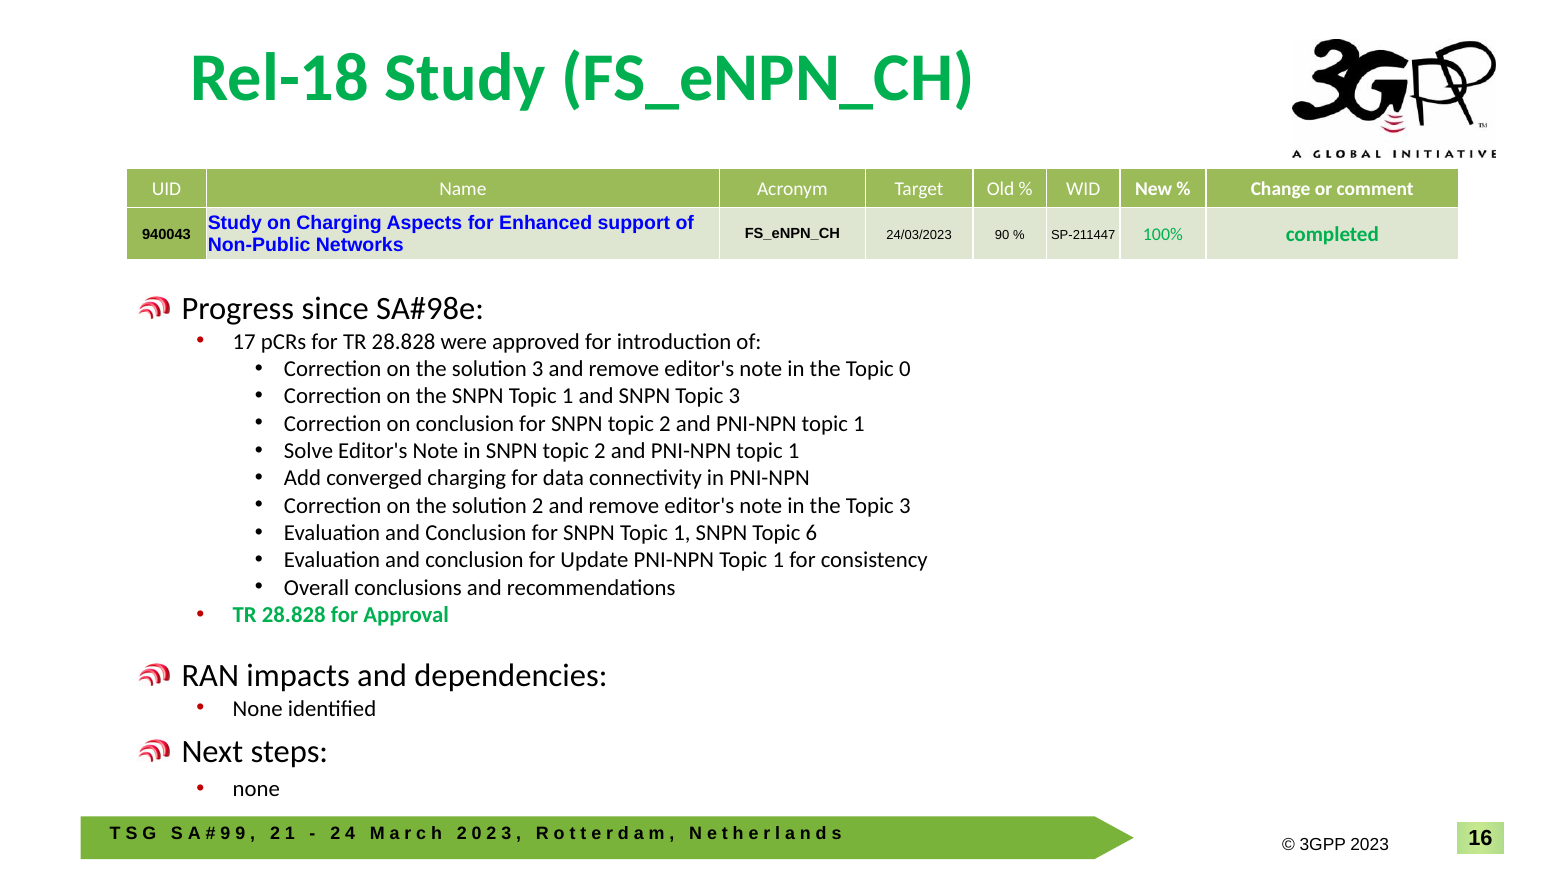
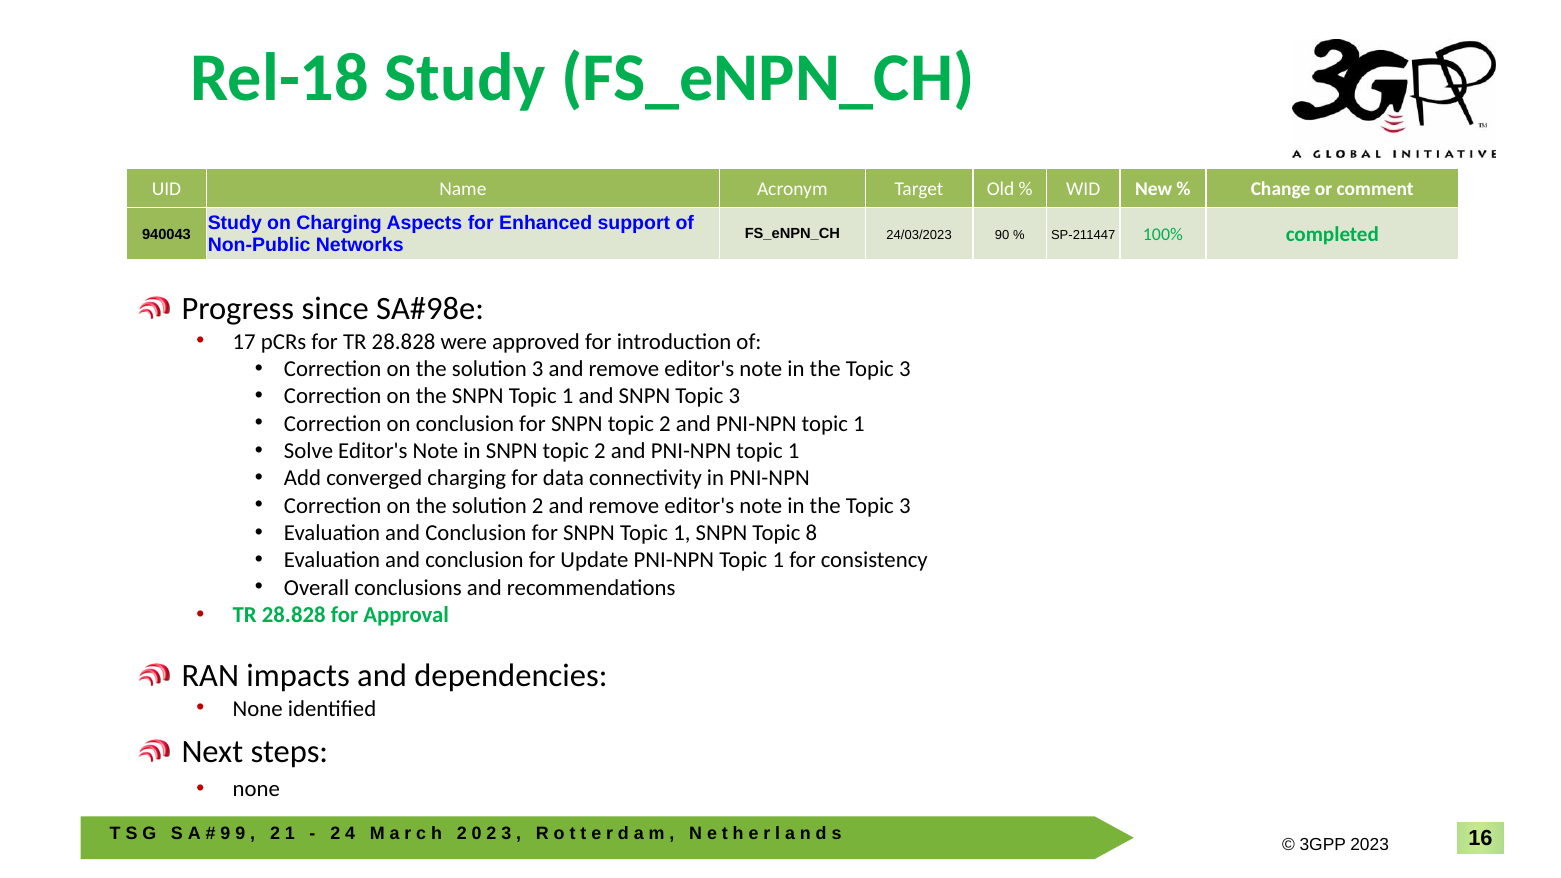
0 at (905, 369): 0 -> 3
6: 6 -> 8
